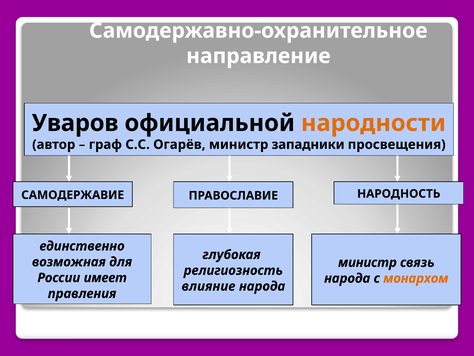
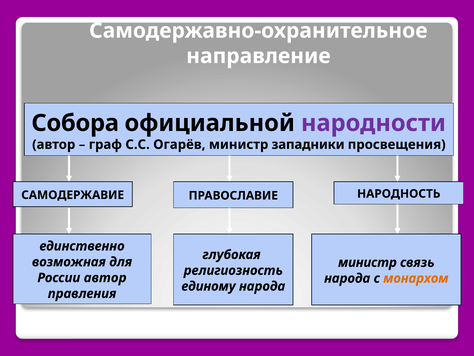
Уваров: Уваров -> Собора
народности colour: orange -> purple
России имеет: имеет -> автор
влияние: влияние -> единому
